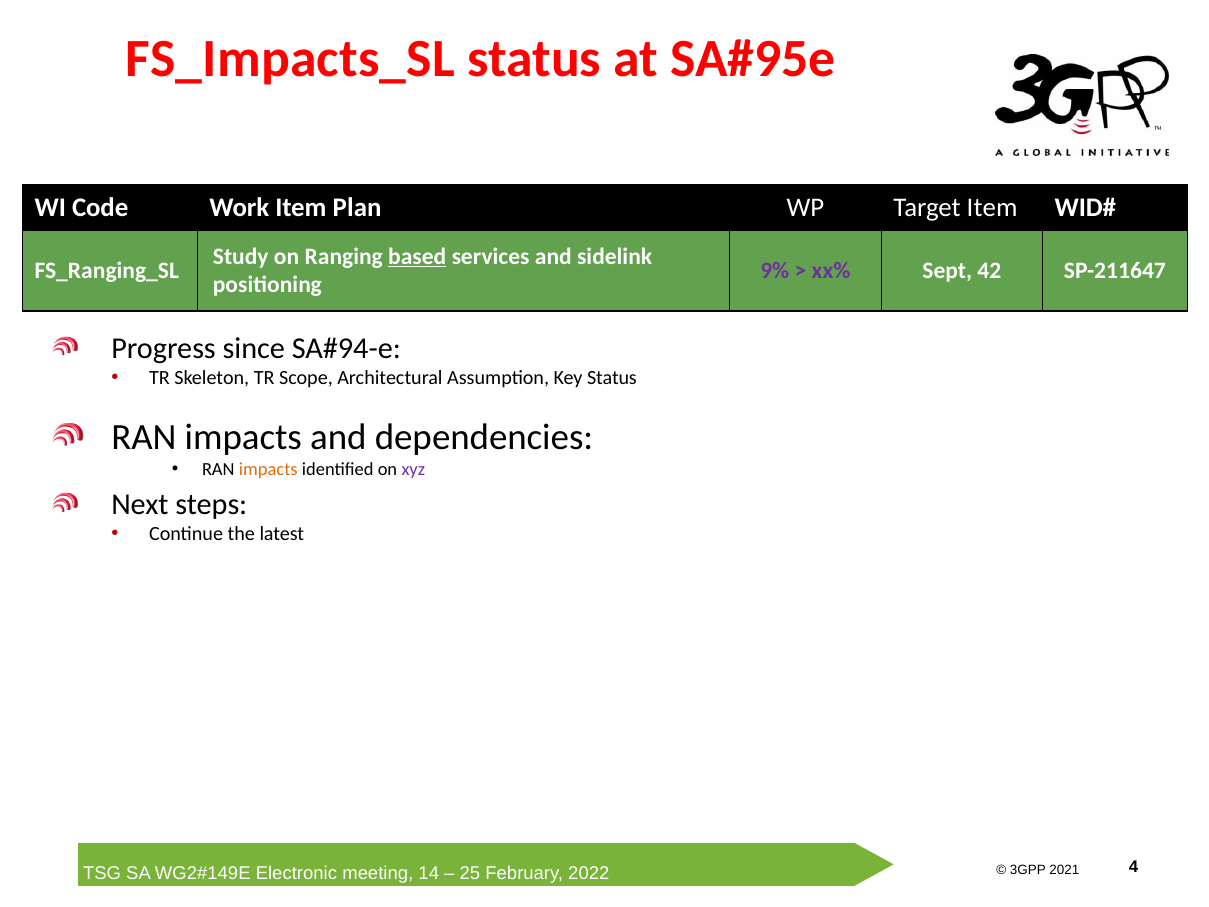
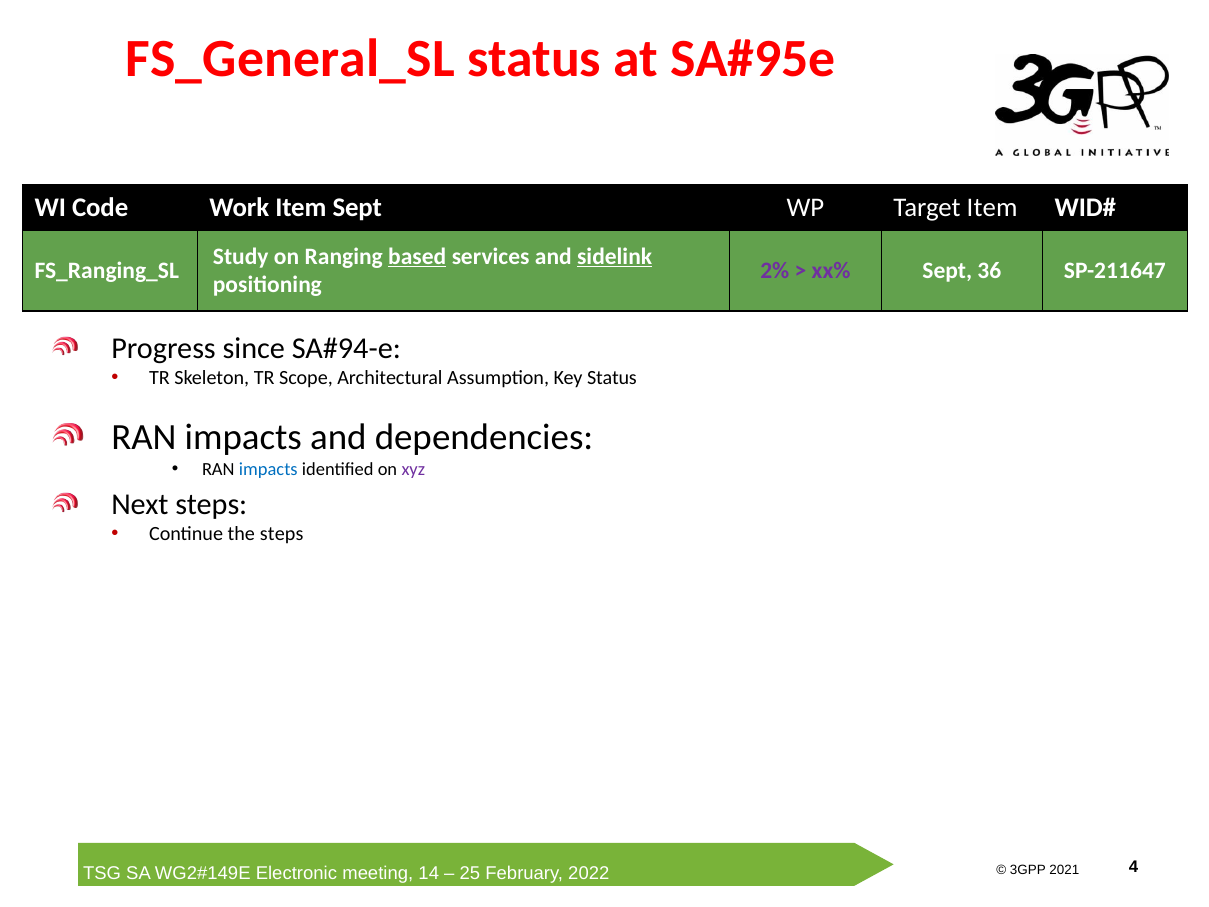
FS_Impacts_SL: FS_Impacts_SL -> FS_General_SL
Item Plan: Plan -> Sept
sidelink underline: none -> present
9%: 9% -> 2%
42: 42 -> 36
impacts at (268, 469) colour: orange -> blue
the latest: latest -> steps
